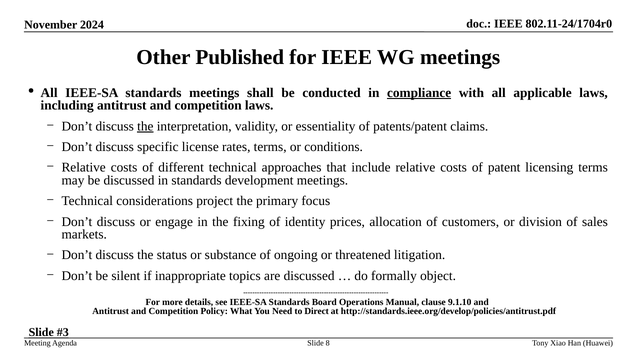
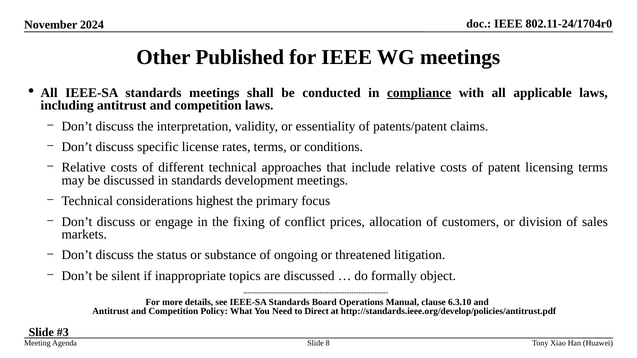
the at (145, 126) underline: present -> none
project: project -> highest
identity: identity -> conflict
9.1.10: 9.1.10 -> 6.3.10
